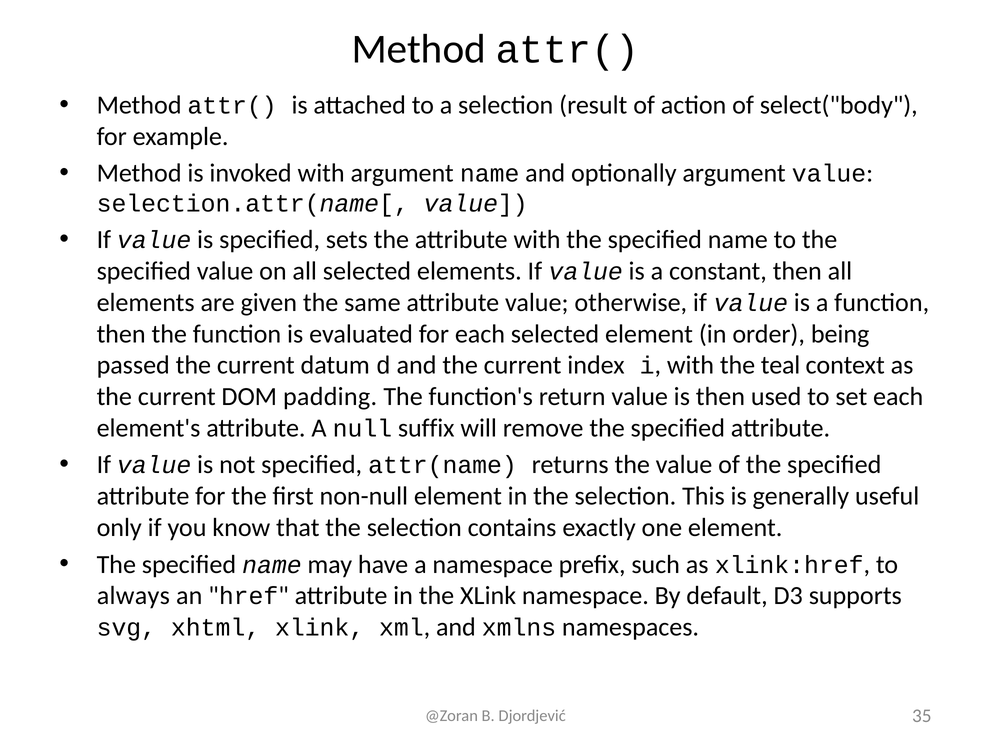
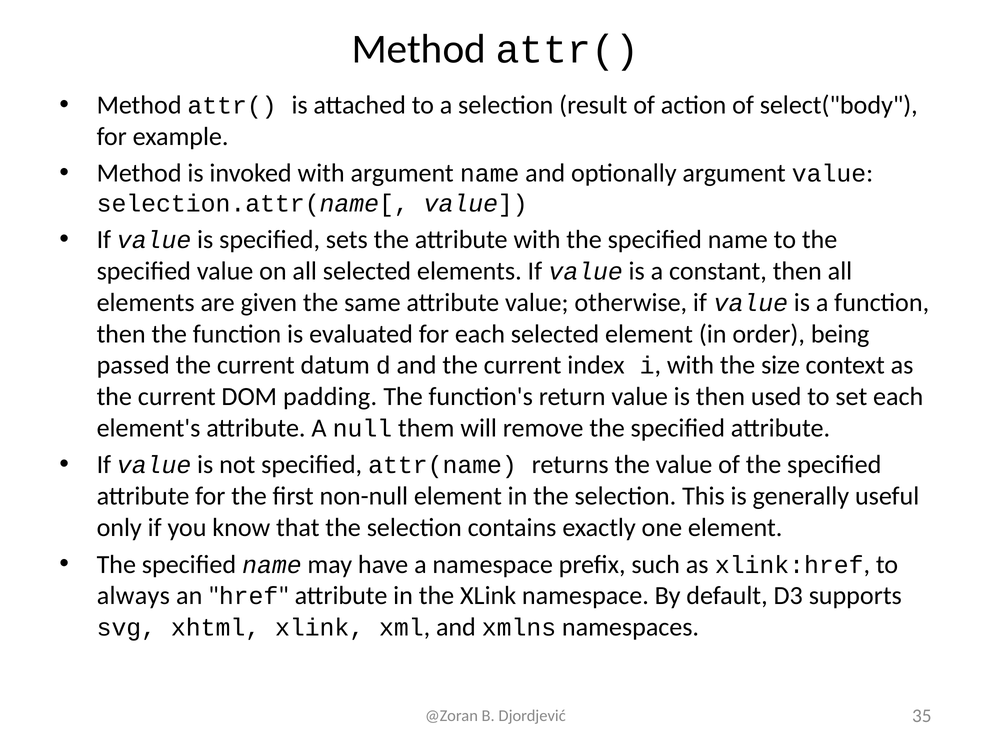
teal: teal -> size
suffix: suffix -> them
